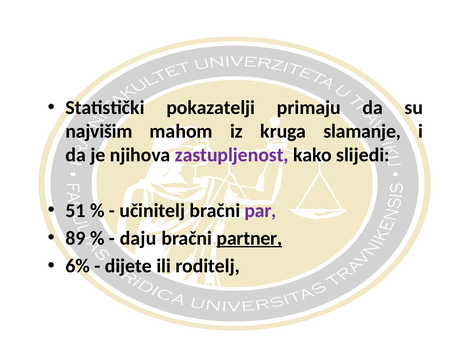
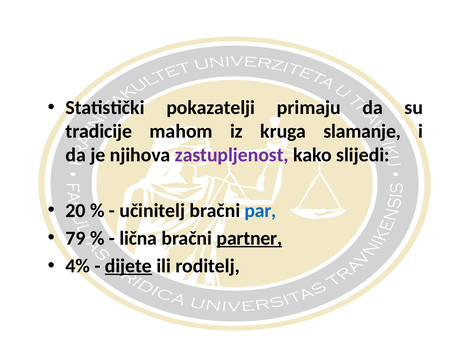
najvišim: najvišim -> tradicije
51: 51 -> 20
par colour: purple -> blue
89: 89 -> 79
daju: daju -> lična
6%: 6% -> 4%
dijete underline: none -> present
